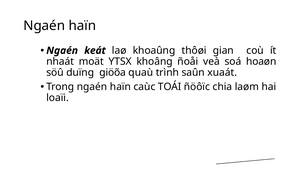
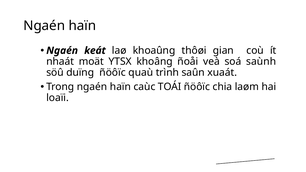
hoaøn: hoaøn -> saùnh
duïng giöõa: giöõa -> ñöôïc
